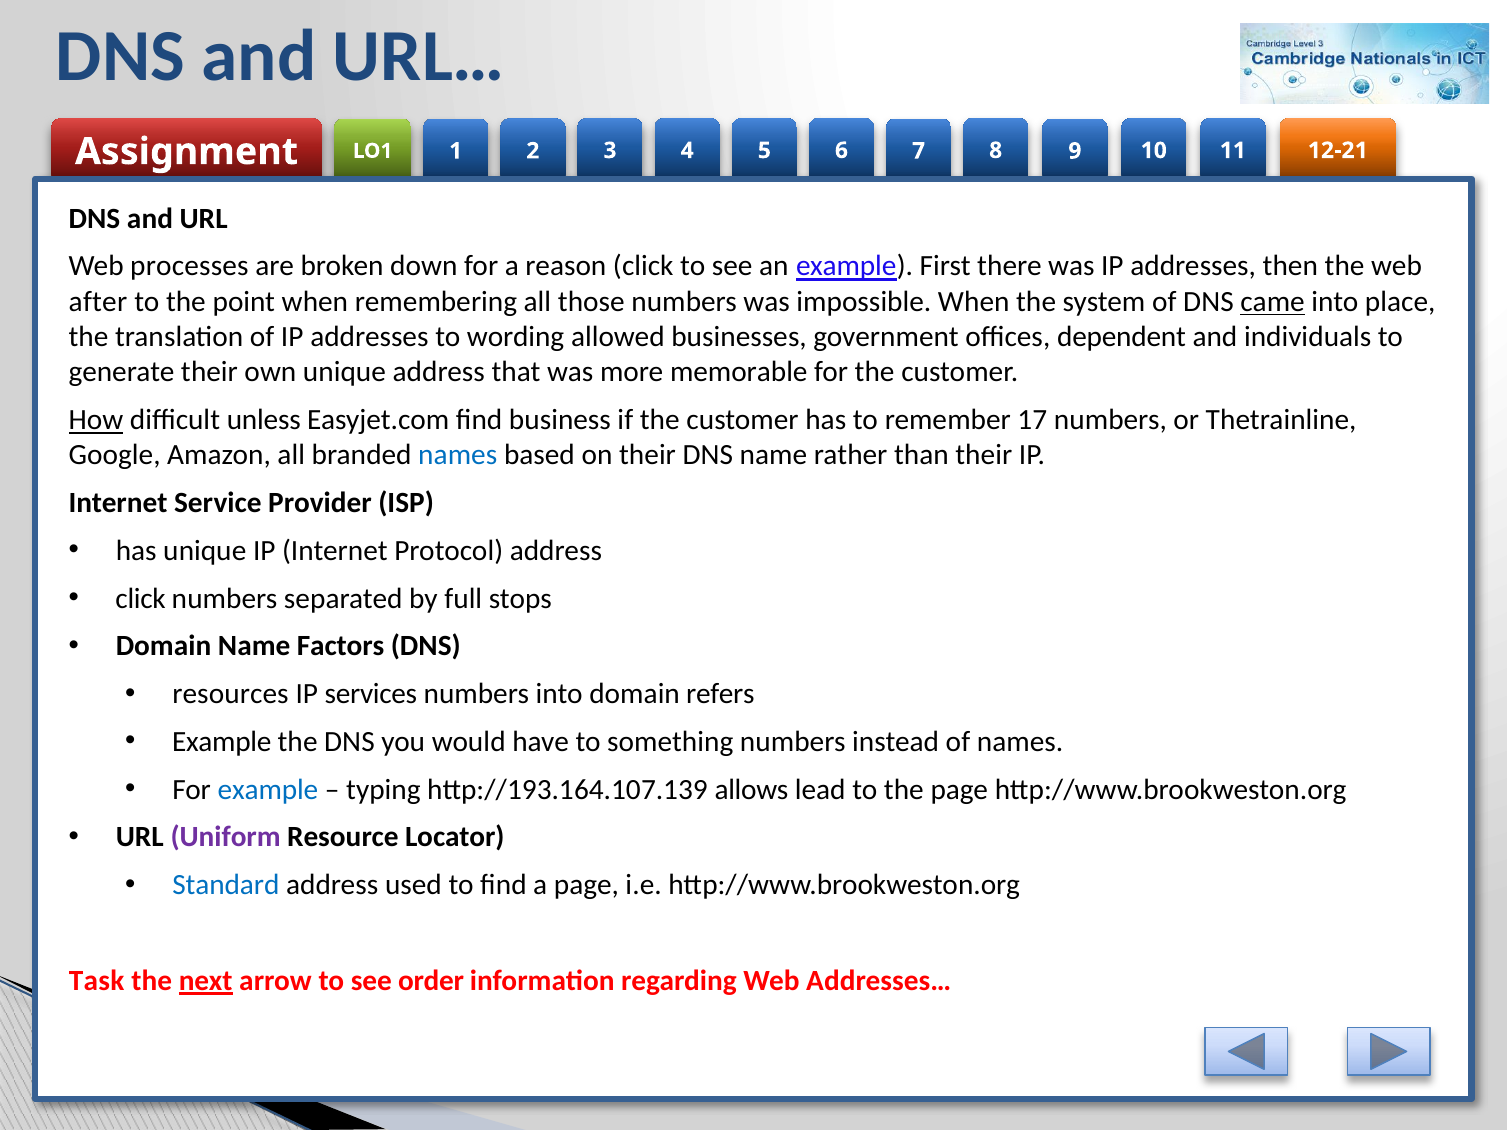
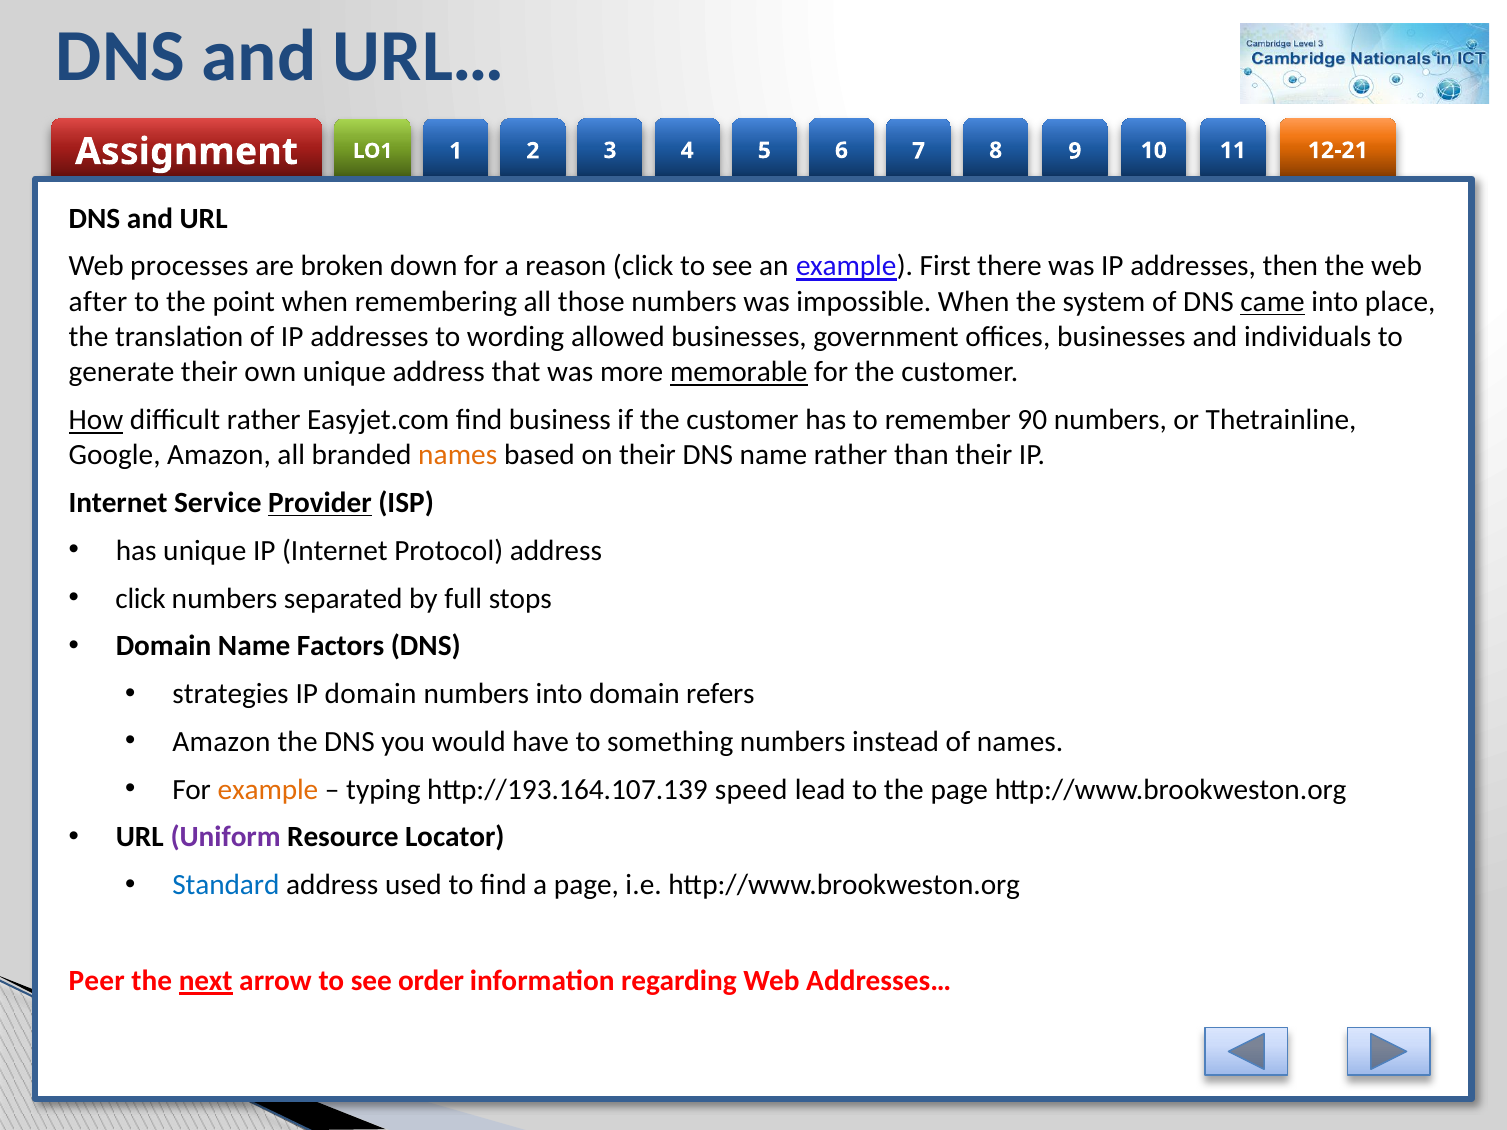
offices dependent: dependent -> businesses
memorable underline: none -> present
difficult unless: unless -> rather
17: 17 -> 90
names at (458, 455) colour: blue -> orange
Provider underline: none -> present
resources: resources -> strategies
IP services: services -> domain
Example at (222, 742): Example -> Amazon
example at (268, 790) colour: blue -> orange
allows: allows -> speed
Task: Task -> Peer
